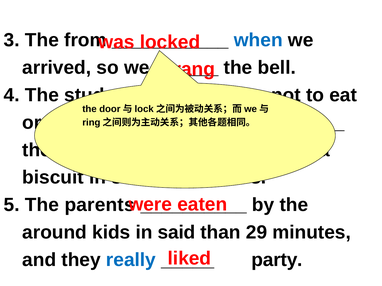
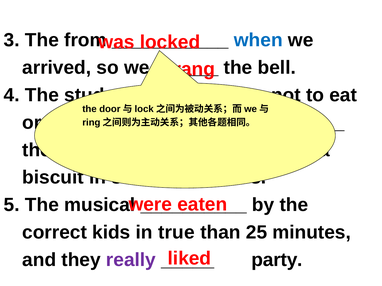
parents: parents -> musical
around: around -> correct
said: said -> true
29: 29 -> 25
really colour: blue -> purple
